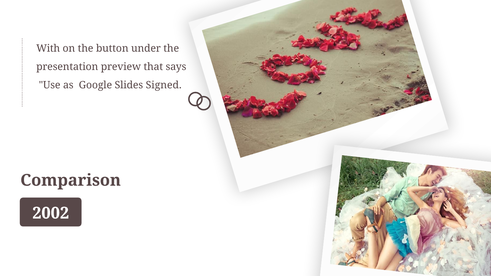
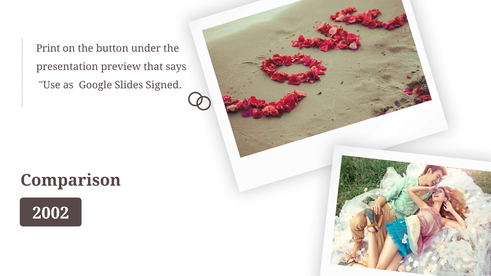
With: With -> Print
